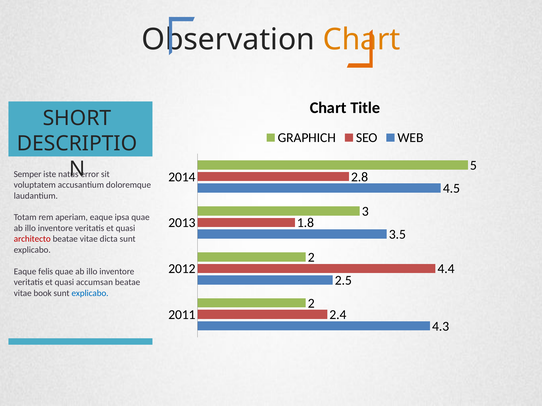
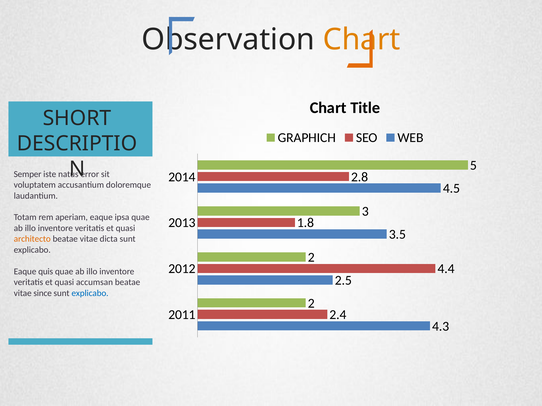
architecto colour: red -> orange
felis: felis -> quis
book: book -> since
